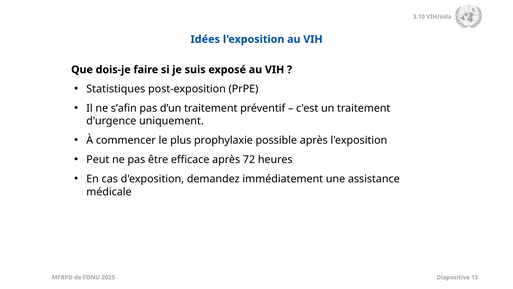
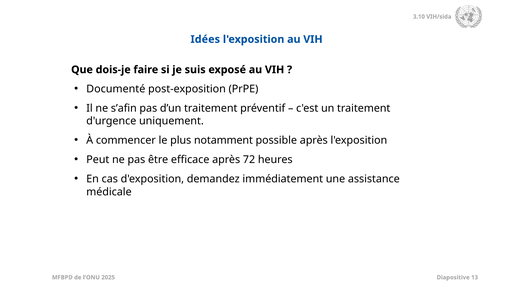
Statistiques: Statistiques -> Documenté
prophylaxie: prophylaxie -> notamment
